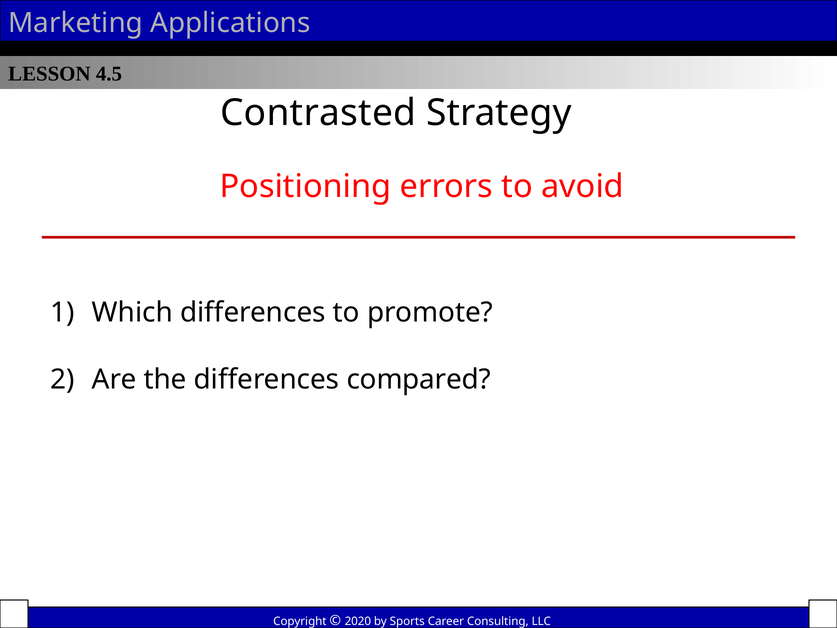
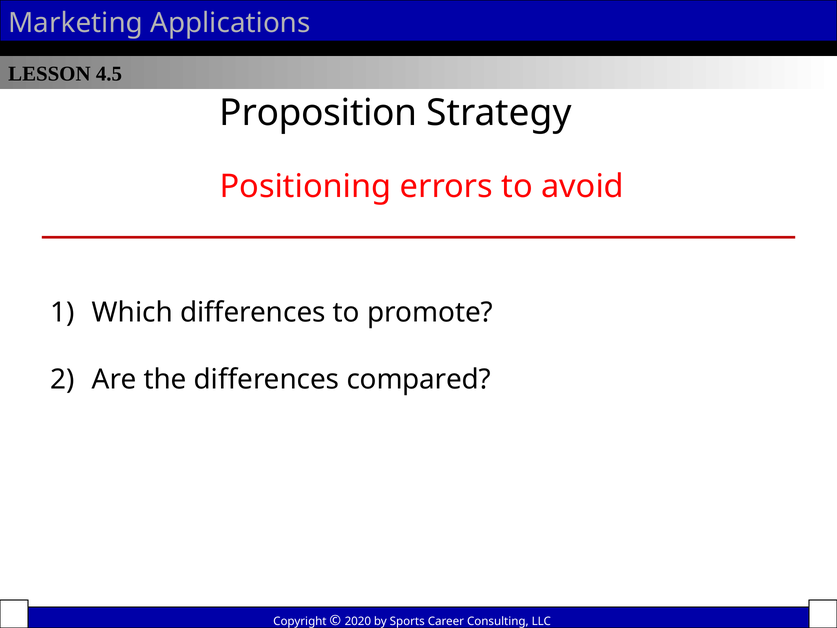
Contrasted: Contrasted -> Proposition
